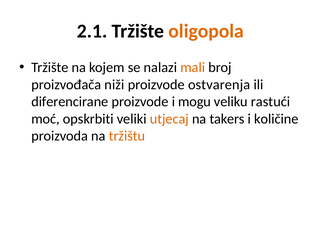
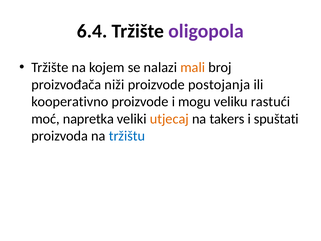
2.1: 2.1 -> 6.4
oligopola colour: orange -> purple
ostvarenja: ostvarenja -> postojanja
diferencirane: diferencirane -> kooperativno
opskrbiti: opskrbiti -> napretka
količine: količine -> spuštati
tržištu colour: orange -> blue
